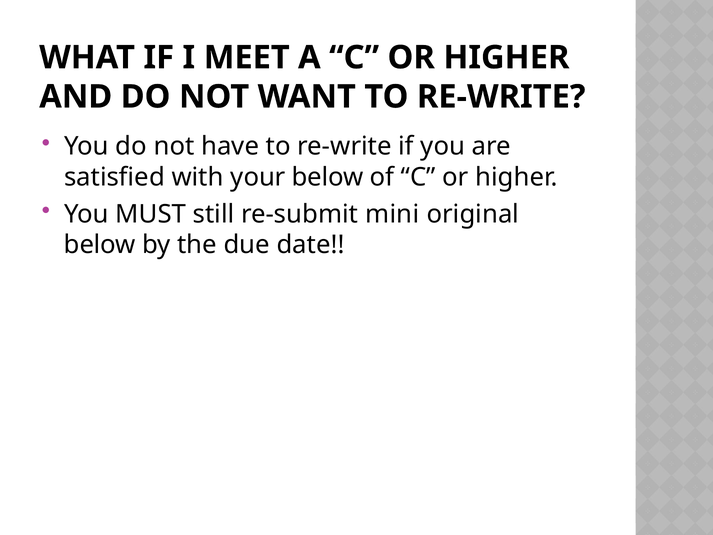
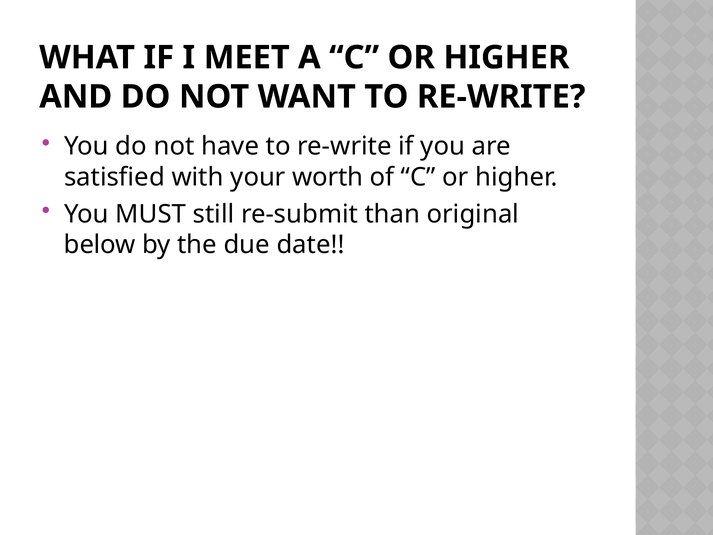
your below: below -> worth
mini: mini -> than
